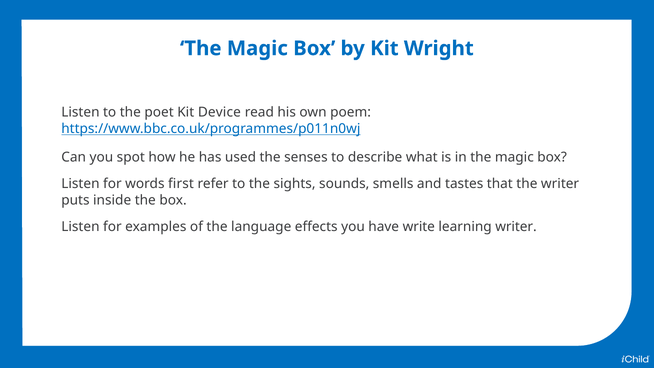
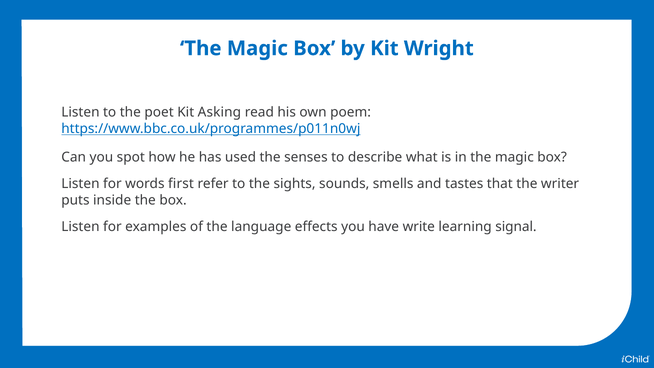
Device: Device -> Asking
learning writer: writer -> signal
